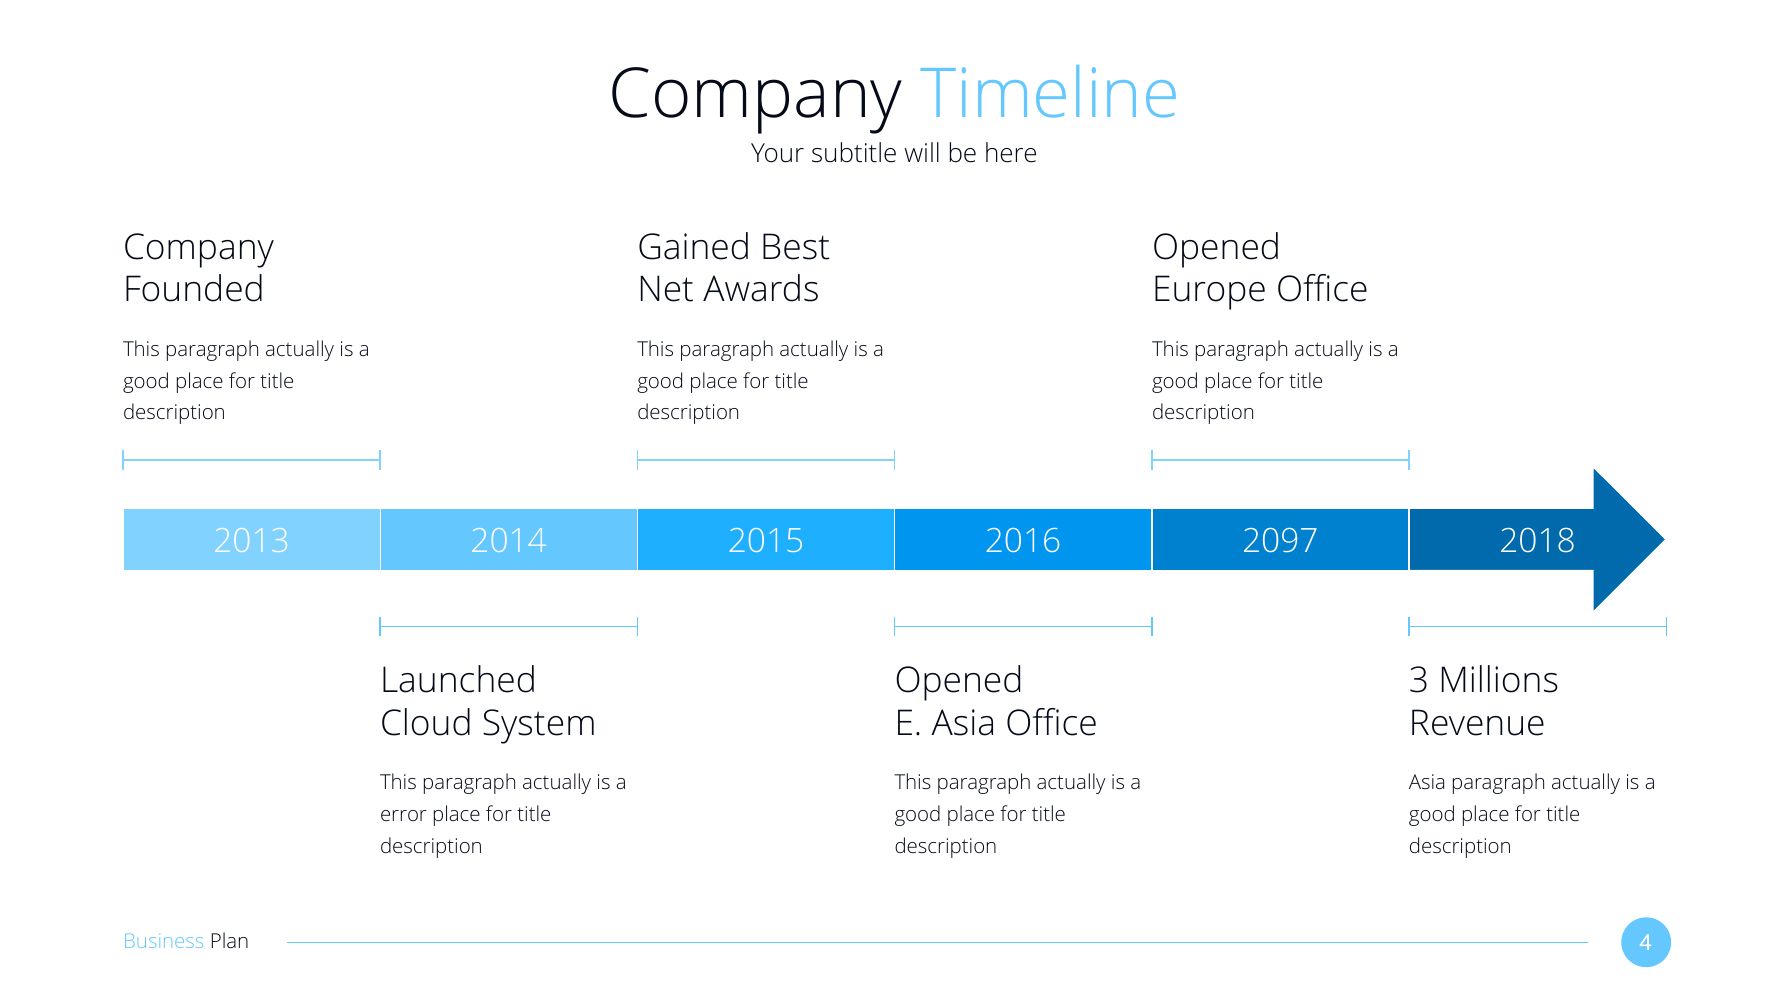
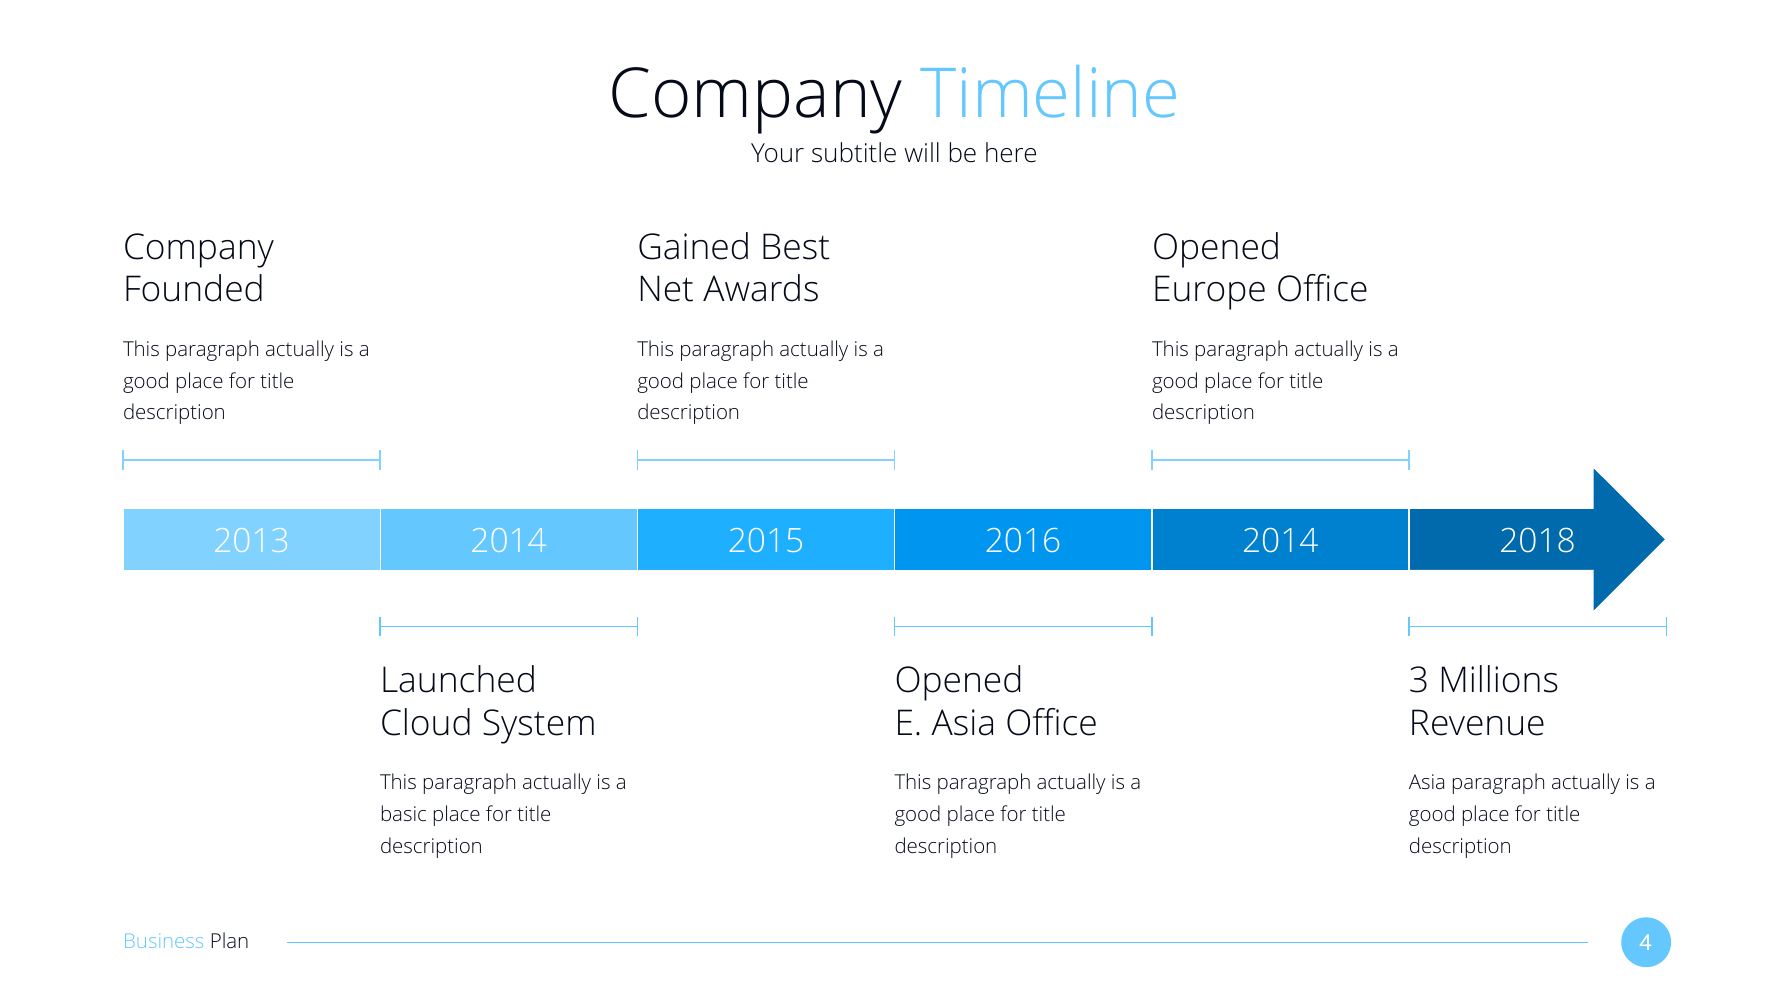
2016 2097: 2097 -> 2014
error: error -> basic
